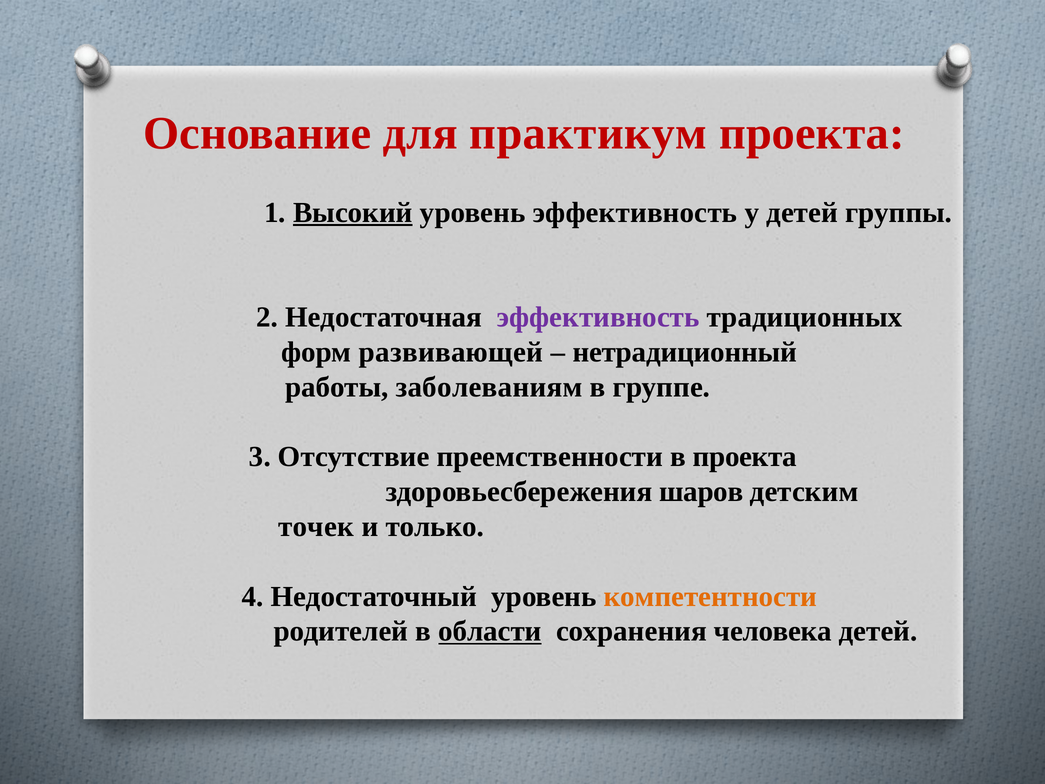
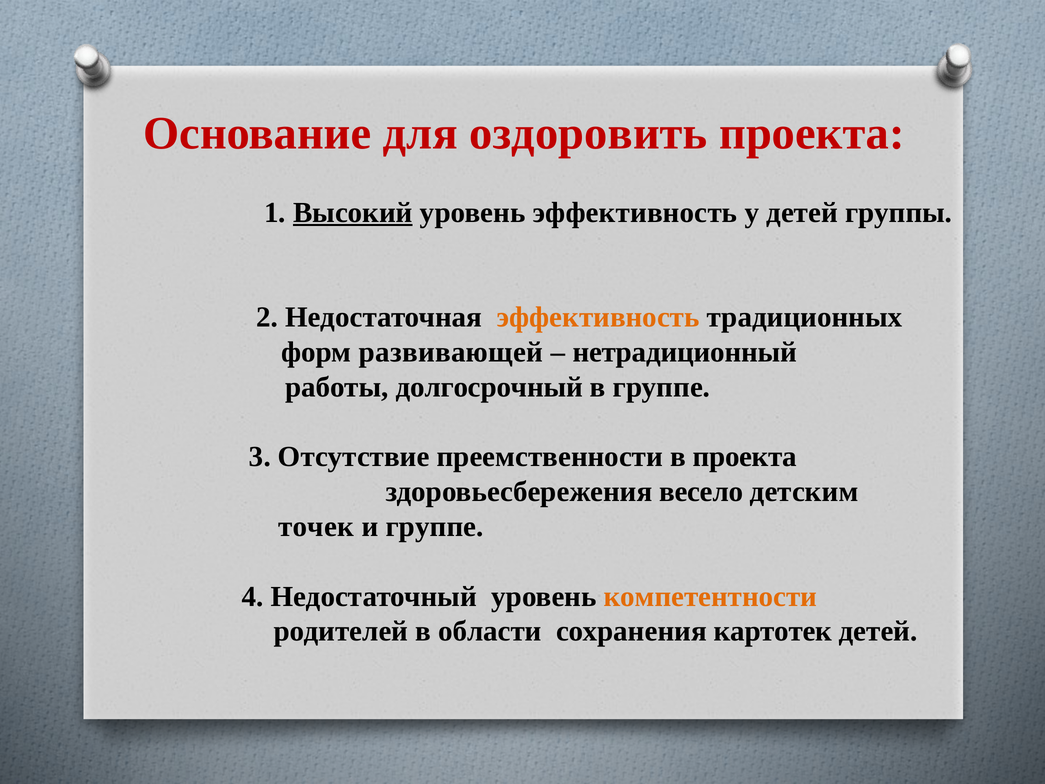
практикум: практикум -> оздоровить
эффективность at (598, 317) colour: purple -> orange
заболеваниям: заболеваниям -> долгосрочный
шаров: шаров -> весело
и только: только -> группе
области underline: present -> none
человека: человека -> картотек
